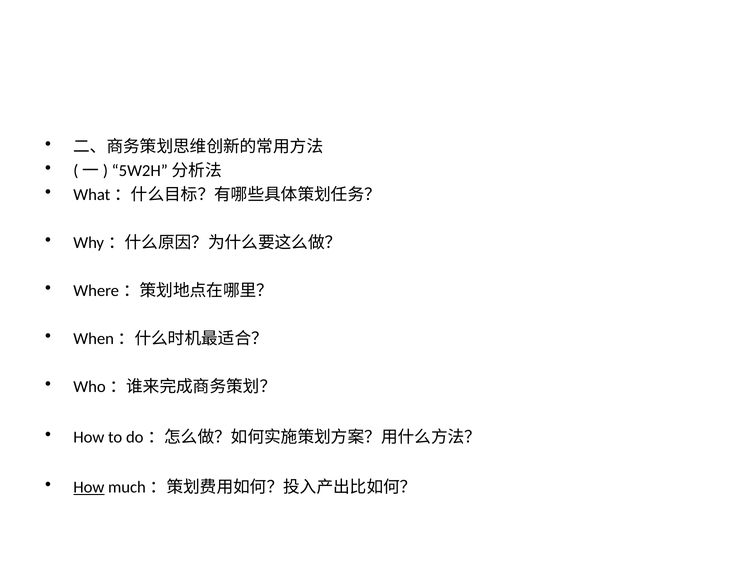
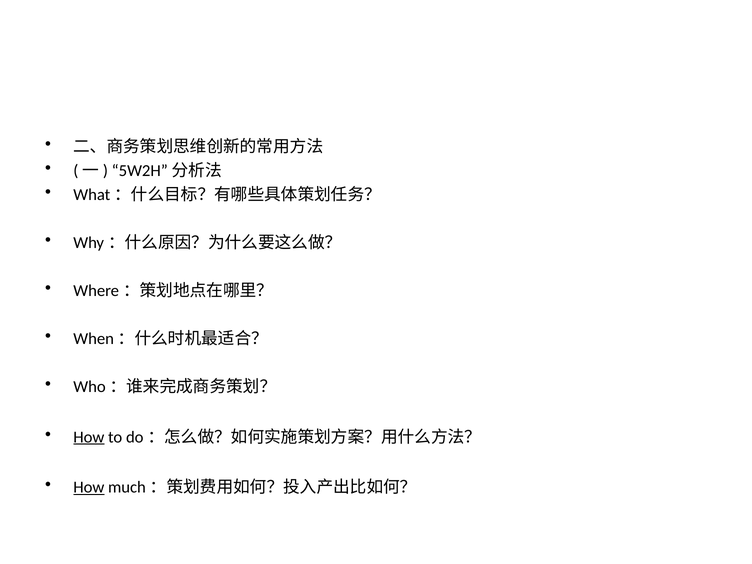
How at (89, 437) underline: none -> present
